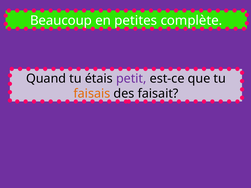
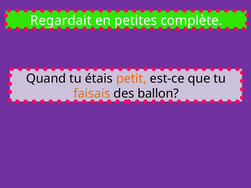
Beaucoup: Beaucoup -> Regardait
petit colour: purple -> orange
faisait: faisait -> ballon
